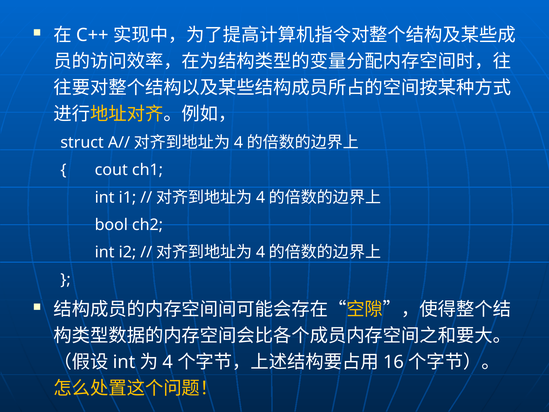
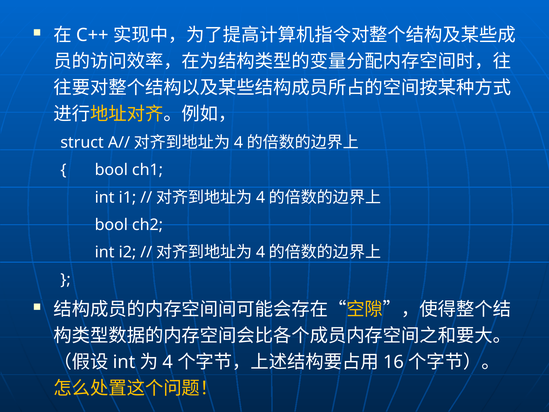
cout at (111, 170): cout -> bool
